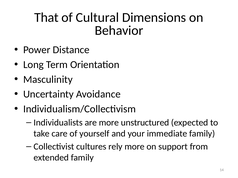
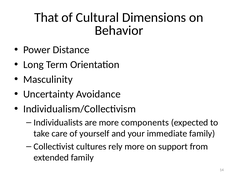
unstructured: unstructured -> components
